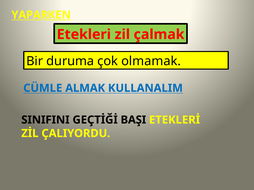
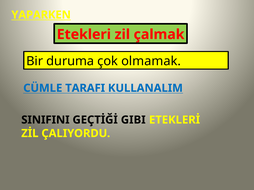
ALMAK: ALMAK -> TARAFI
BAŞI: BAŞI -> GIBI
